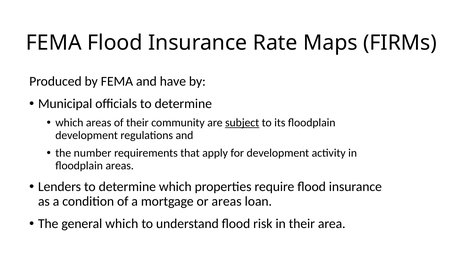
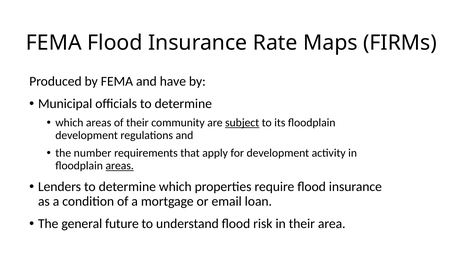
areas at (120, 166) underline: none -> present
or areas: areas -> email
general which: which -> future
